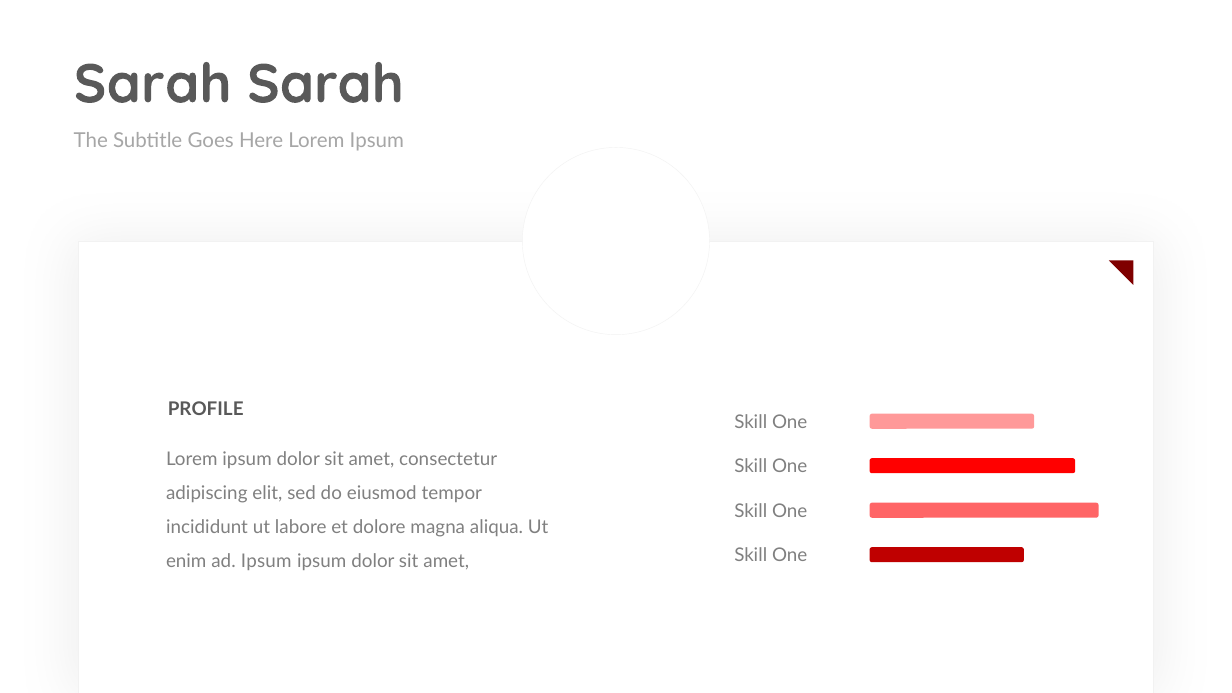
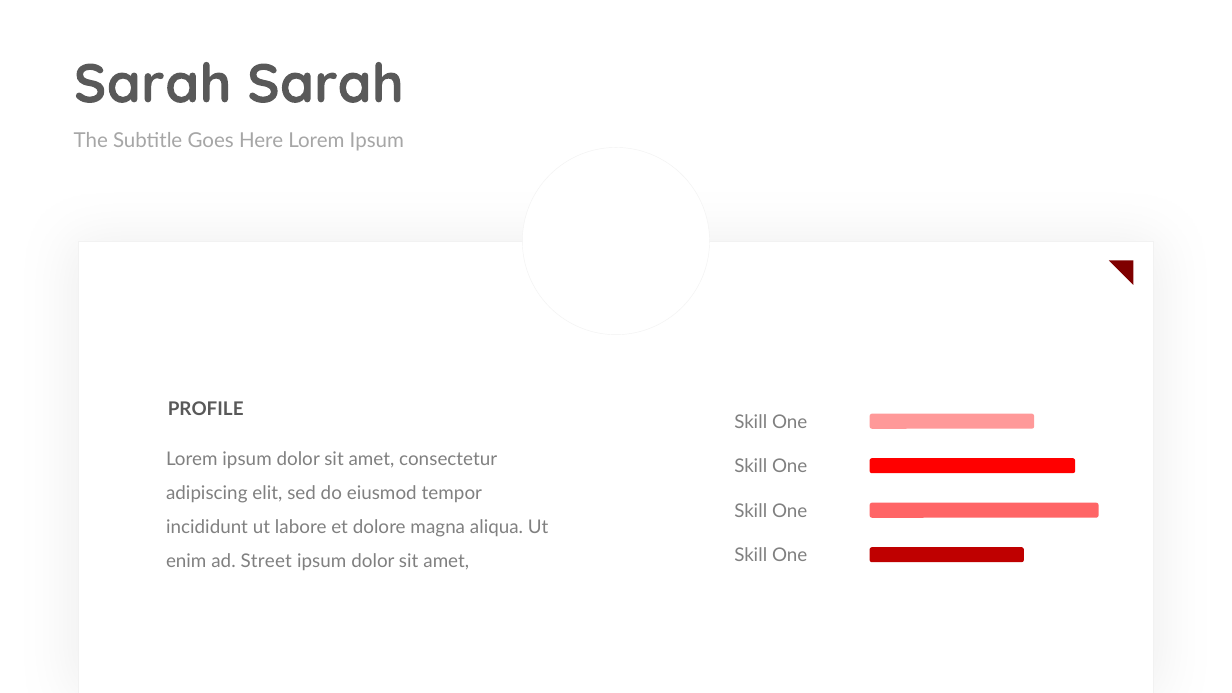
ad Ipsum: Ipsum -> Street
